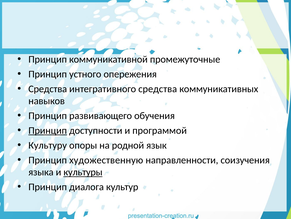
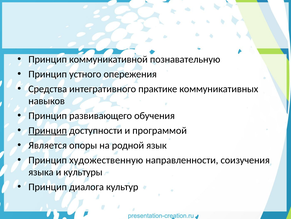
промежуточные: промежуточные -> познавательную
интегративного средства: средства -> практике
Культуру: Культуру -> Является
культуры underline: present -> none
